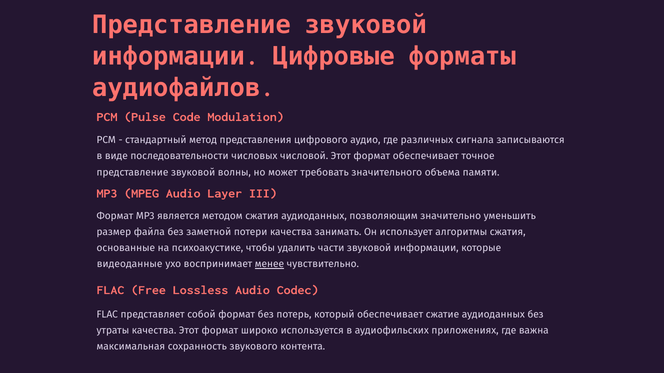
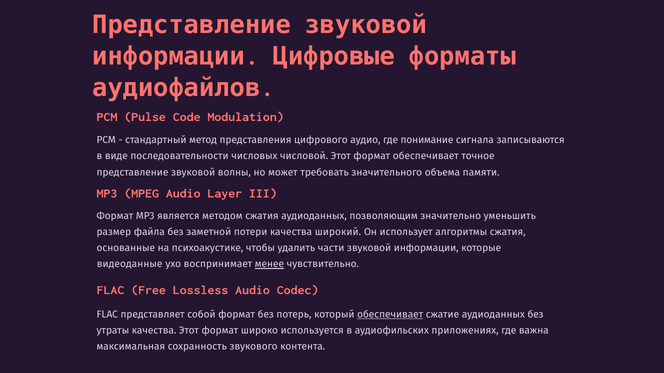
различных: различных -> понимание
занимать: занимать -> широкий
обеспечивает at (390, 315) underline: none -> present
